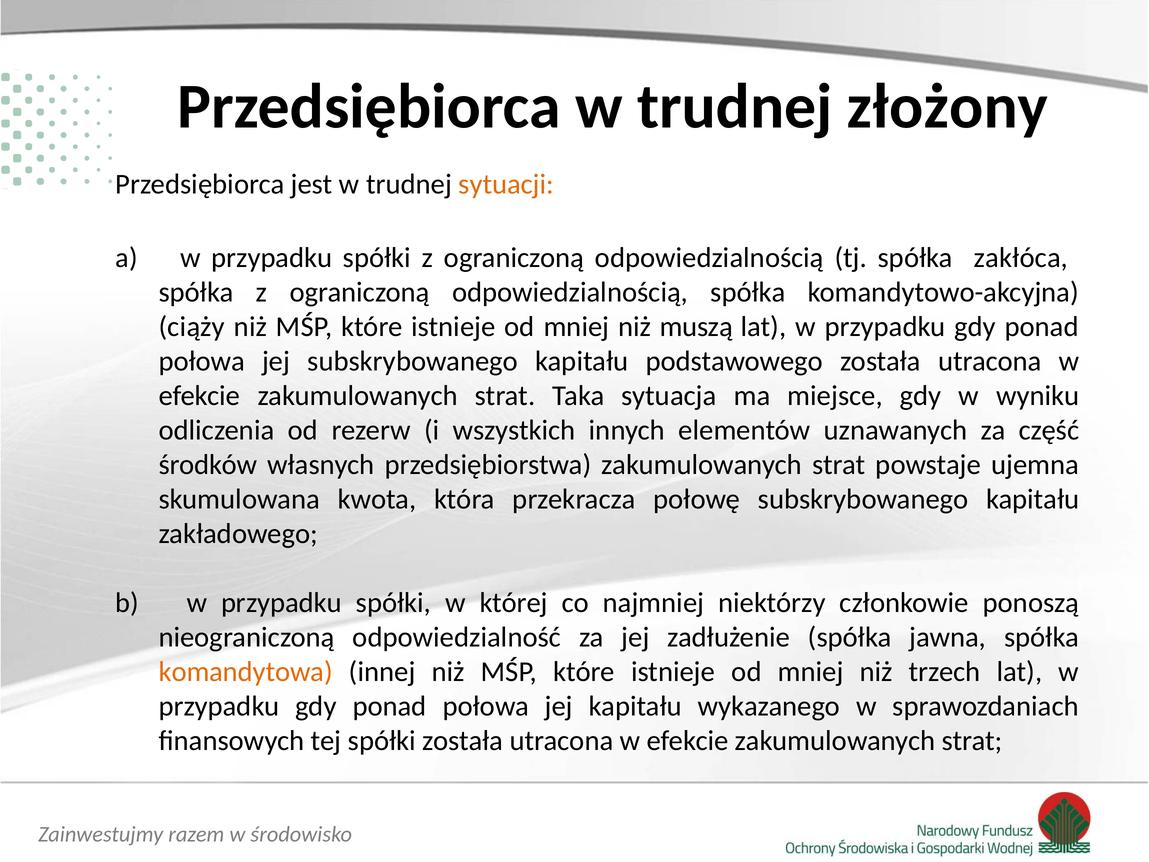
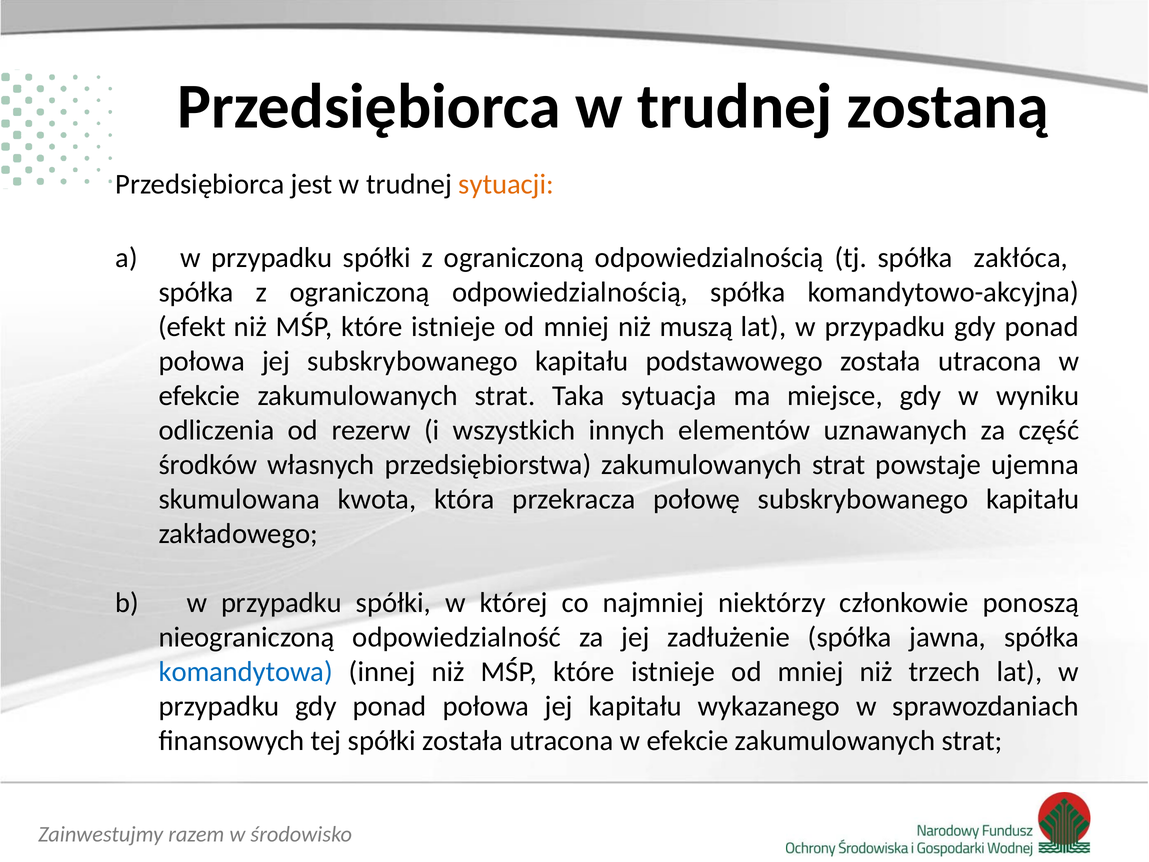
złożony: złożony -> zostaną
ciąży: ciąży -> efekt
komandytowa colour: orange -> blue
